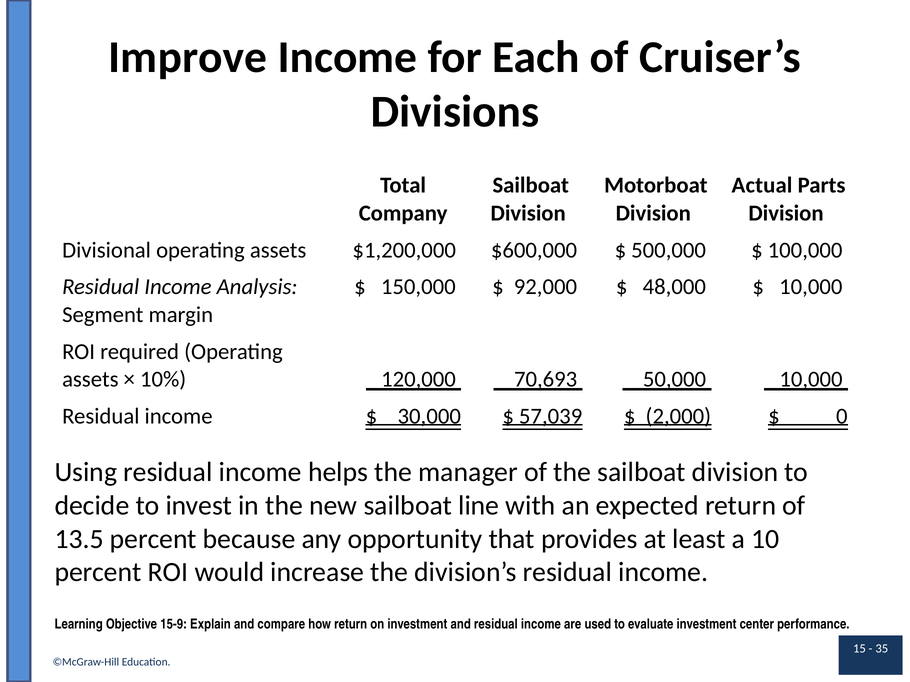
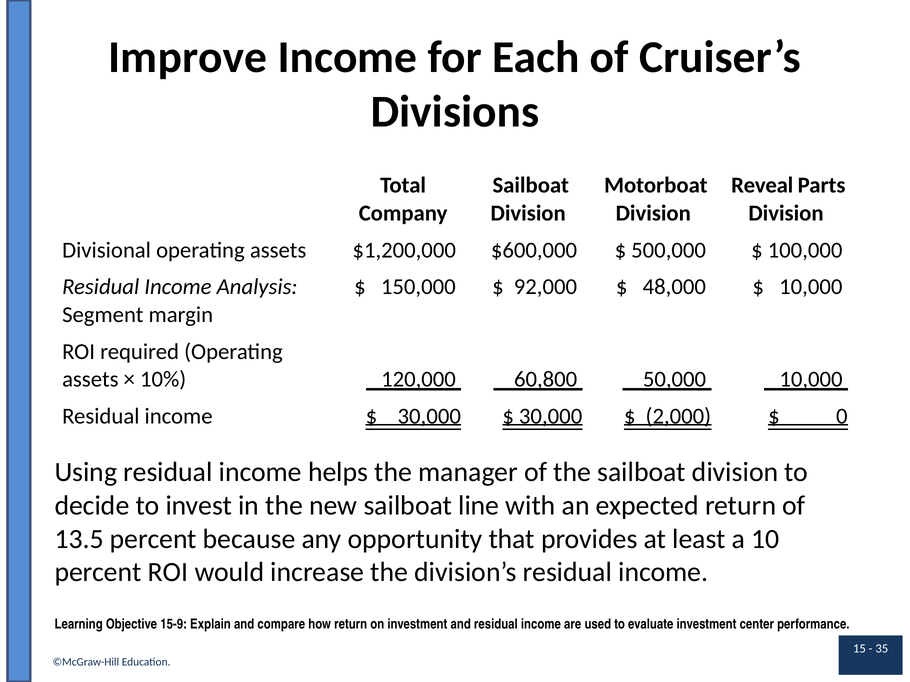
Actual: Actual -> Reveal
70,693: 70,693 -> 60,800
57,039 at (551, 416): 57,039 -> 30,000
